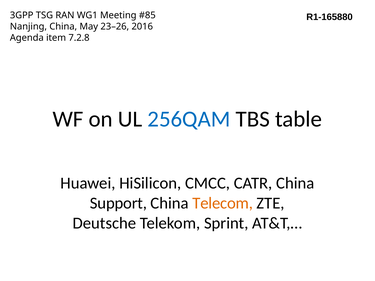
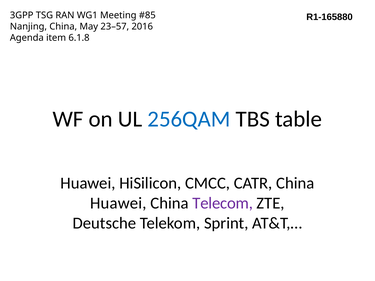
23–26: 23–26 -> 23–57
7.2.8: 7.2.8 -> 6.1.8
Support at (118, 203): Support -> Huawei
Telecom colour: orange -> purple
